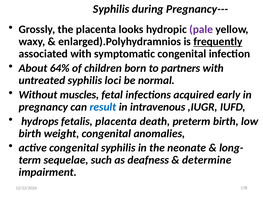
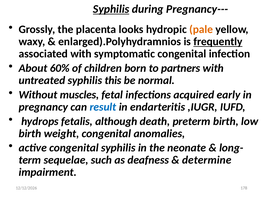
Syphilis at (111, 9) underline: none -> present
pale colour: purple -> orange
64%: 64% -> 60%
loci: loci -> this
intravenous: intravenous -> endarteritis
fetalis placenta: placenta -> although
